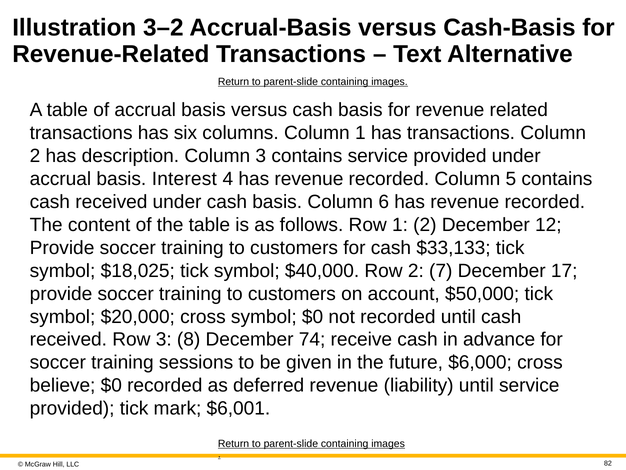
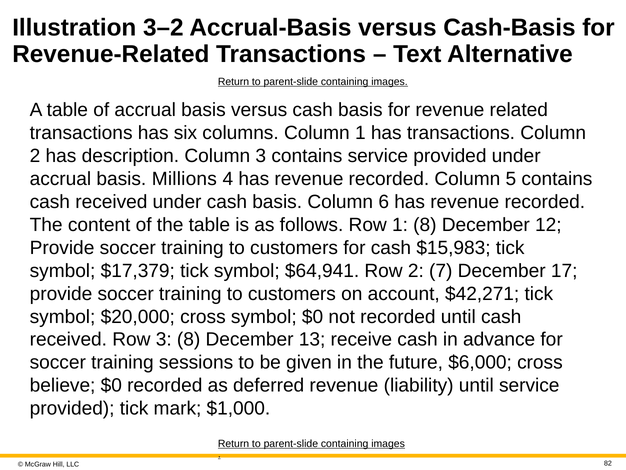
Interest: Interest -> Millions
1 2: 2 -> 8
$33,133: $33,133 -> $15,983
$18,025: $18,025 -> $17,379
$40,000: $40,000 -> $64,941
$50,000: $50,000 -> $42,271
74: 74 -> 13
$6,001: $6,001 -> $1,000
